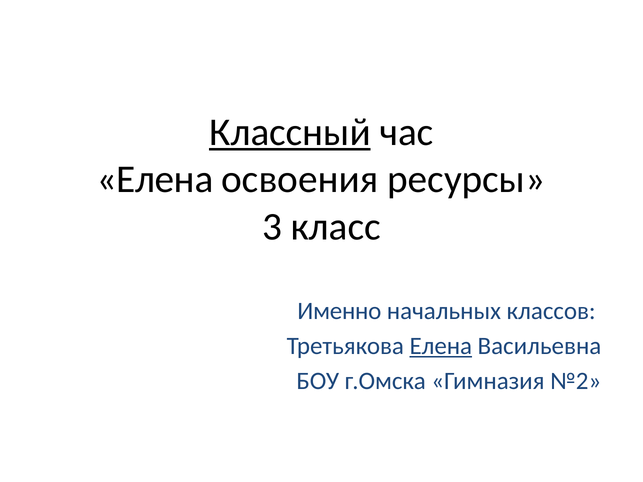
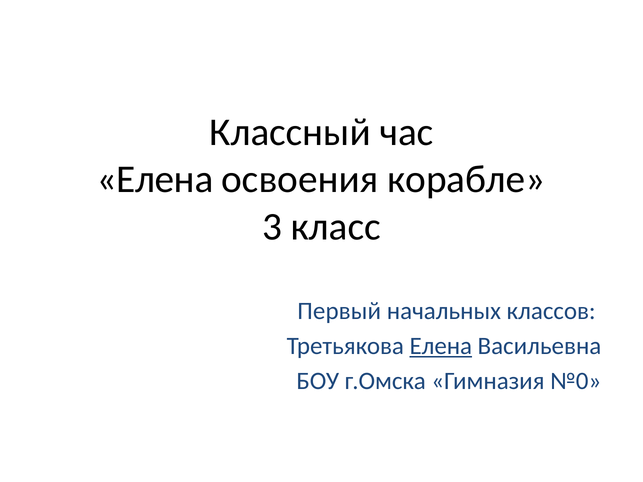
Классный underline: present -> none
ресурсы: ресурсы -> корабле
Именно: Именно -> Первый
№2: №2 -> №0
